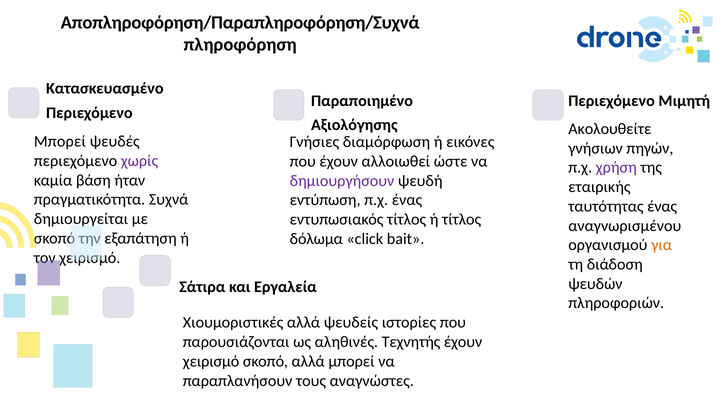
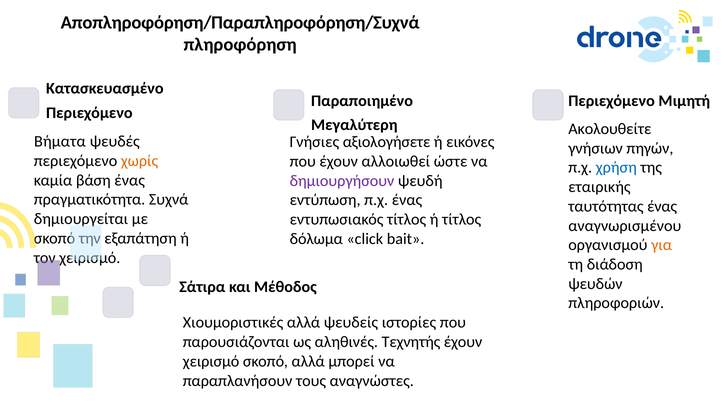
Αξιολόγησης: Αξιολόγησης -> Μεγαλύτερη
Μπορεί at (60, 142): Μπορεί -> Βήματα
διαμόρφωση: διαμόρφωση -> αξιολογήσετε
χωρίς colour: purple -> orange
χρήση colour: purple -> blue
βάση ήταν: ήταν -> ένας
Εργαλεία: Εργαλεία -> Μέθοδος
